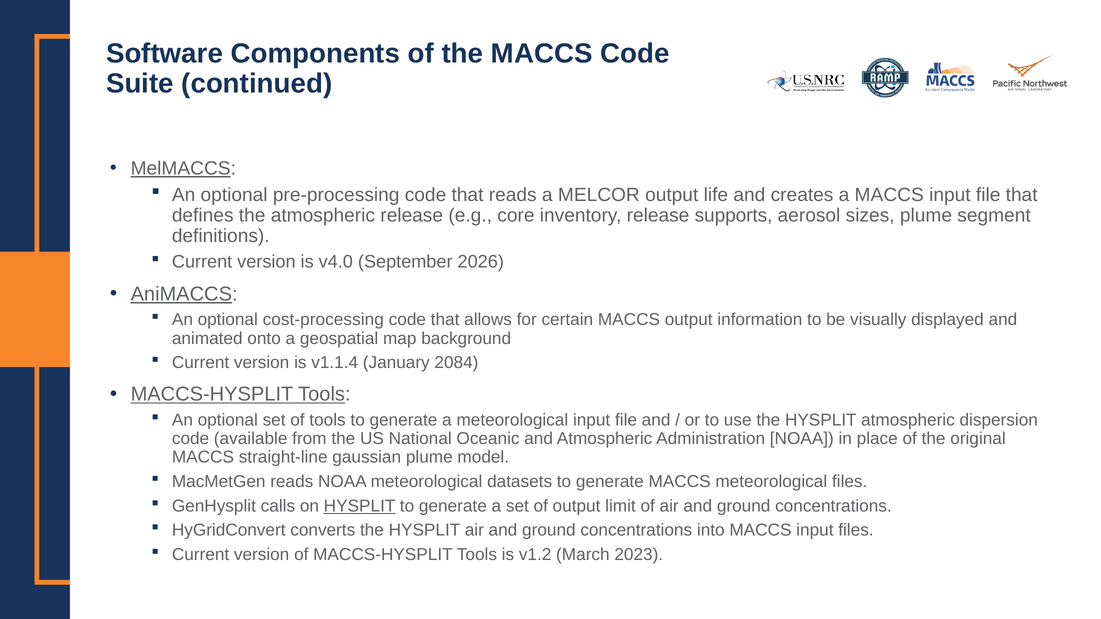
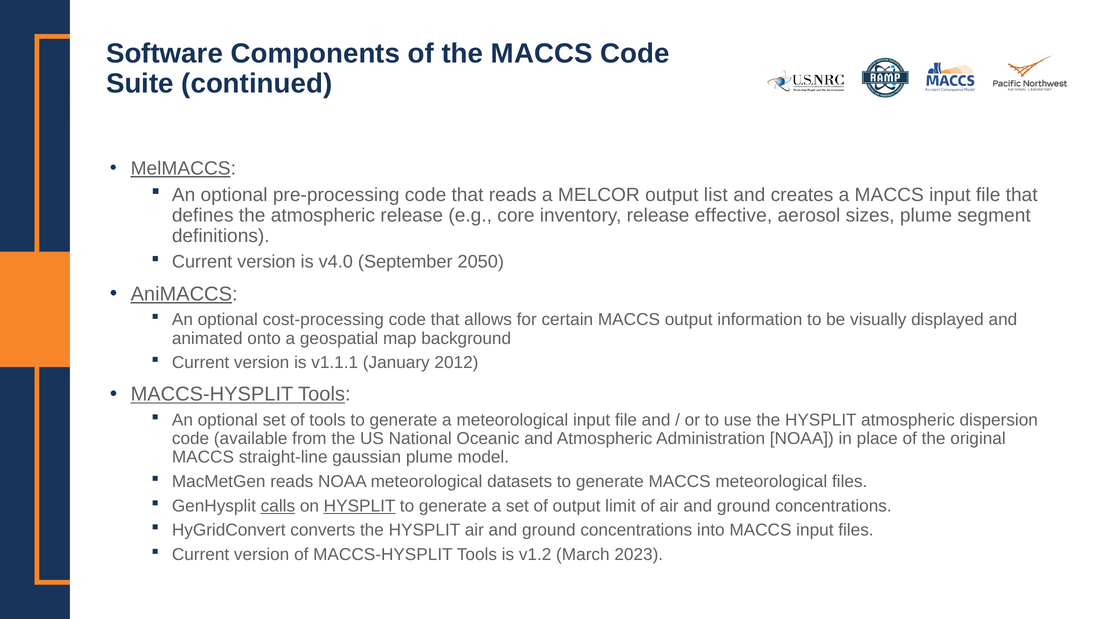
life: life -> list
supports: supports -> effective
2026: 2026 -> 2050
v1.1.4: v1.1.4 -> v1.1.1
2084: 2084 -> 2012
calls underline: none -> present
